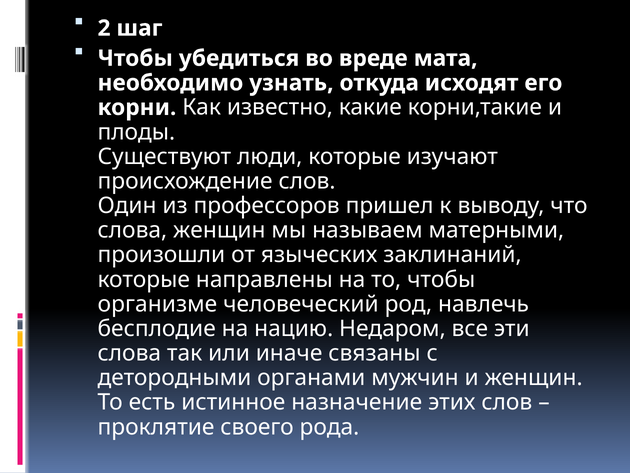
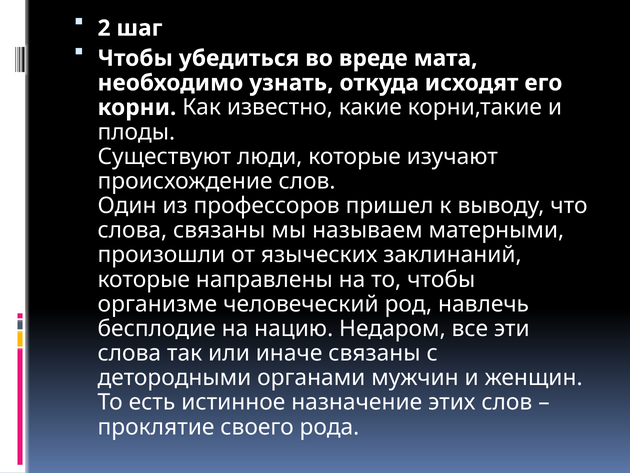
слова женщин: женщин -> связаны
